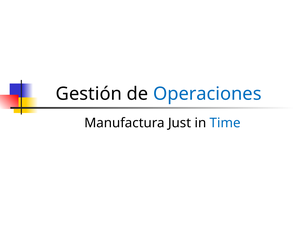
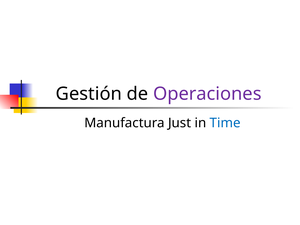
Operaciones colour: blue -> purple
